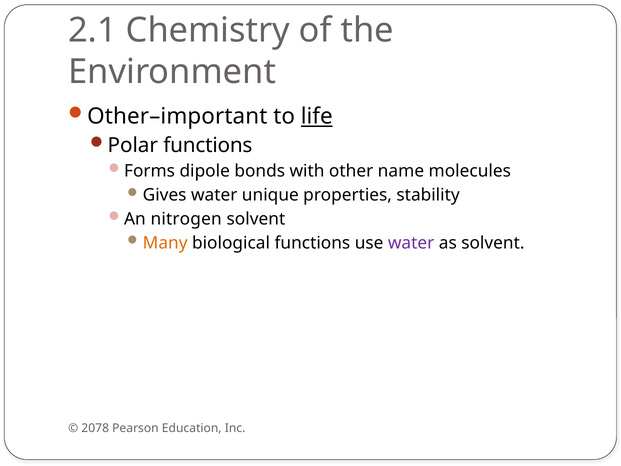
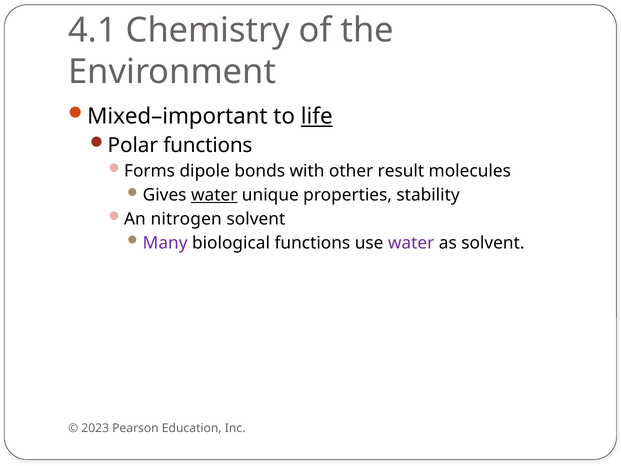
2.1: 2.1 -> 4.1
Other–important: Other–important -> Mixed–important
name: name -> result
water at (214, 195) underline: none -> present
Many colour: orange -> purple
2078: 2078 -> 2023
